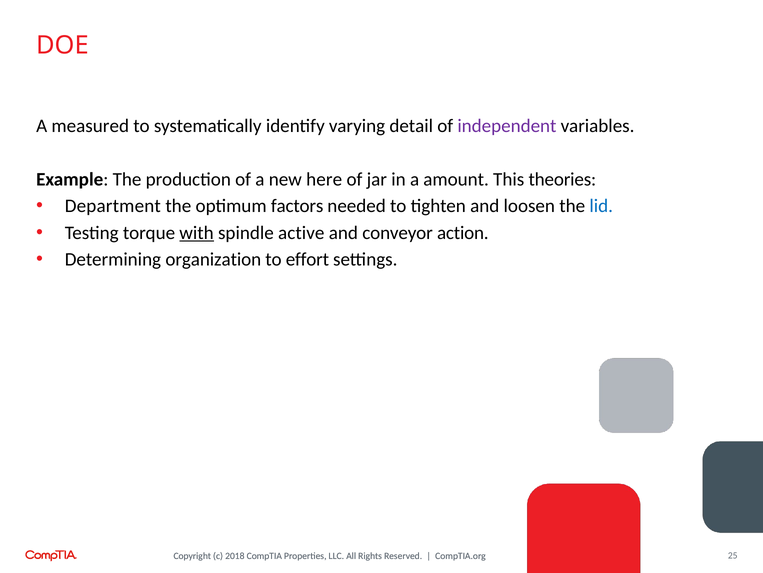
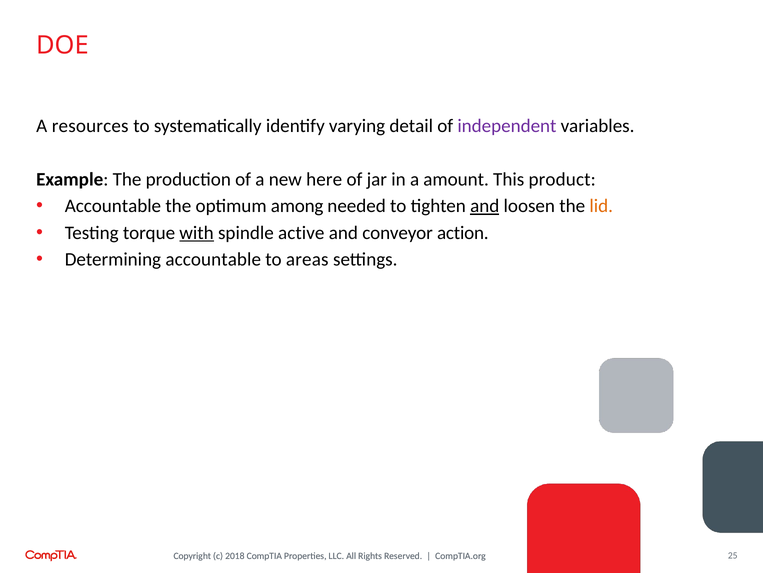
measured: measured -> resources
theories: theories -> product
Department at (113, 206): Department -> Accountable
factors: factors -> among
and at (485, 206) underline: none -> present
lid colour: blue -> orange
Determining organization: organization -> accountable
effort: effort -> areas
